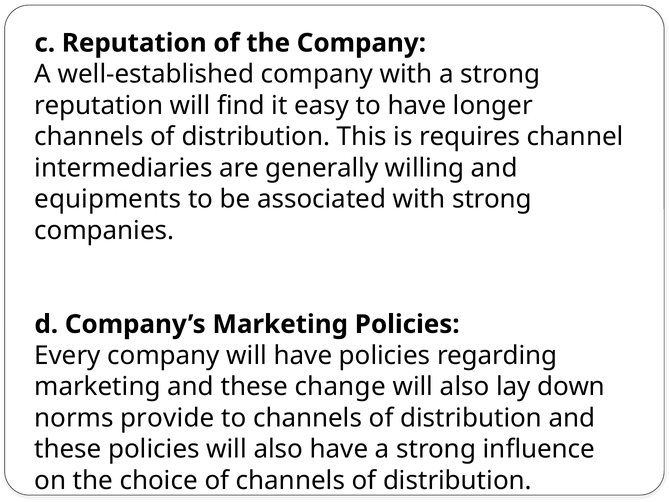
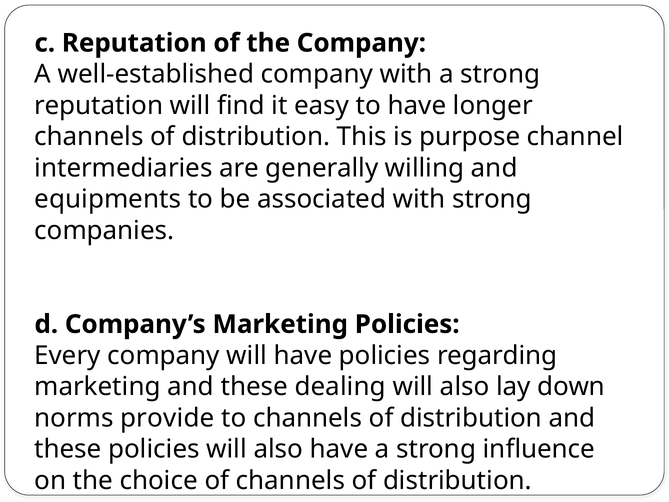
requires: requires -> purpose
change: change -> dealing
